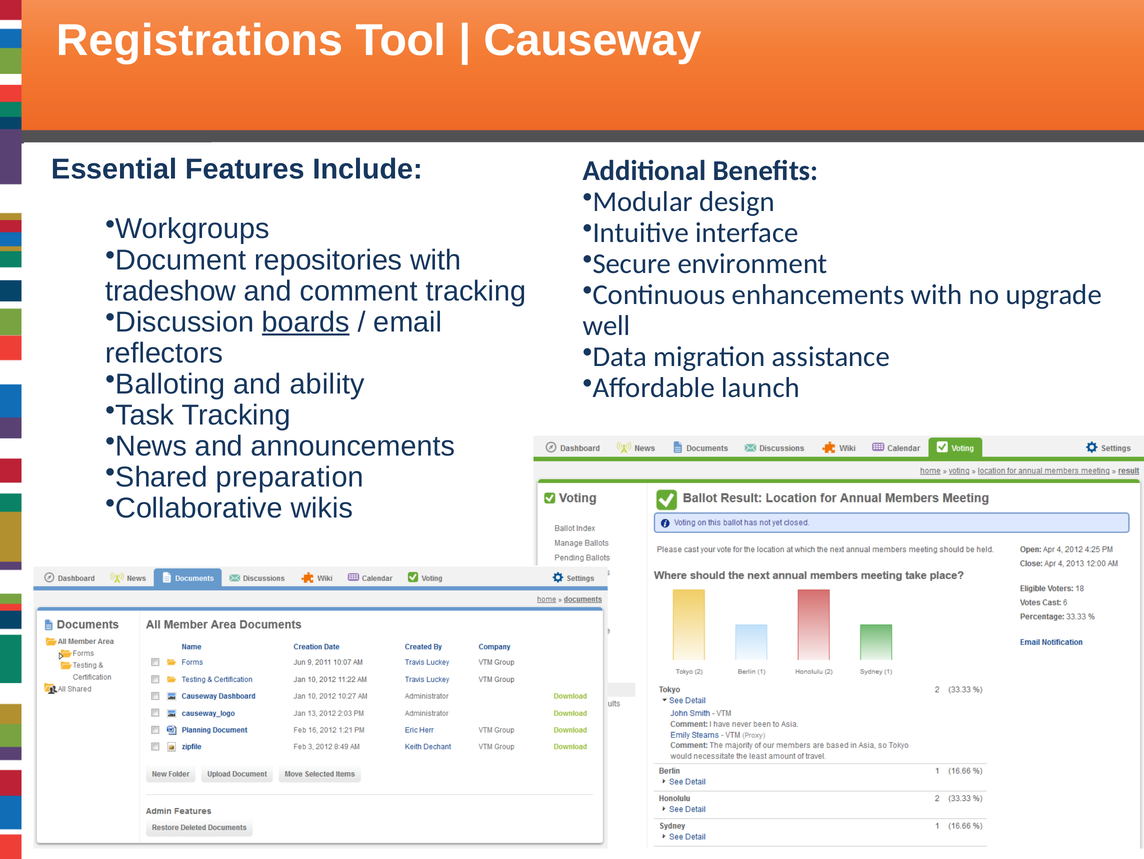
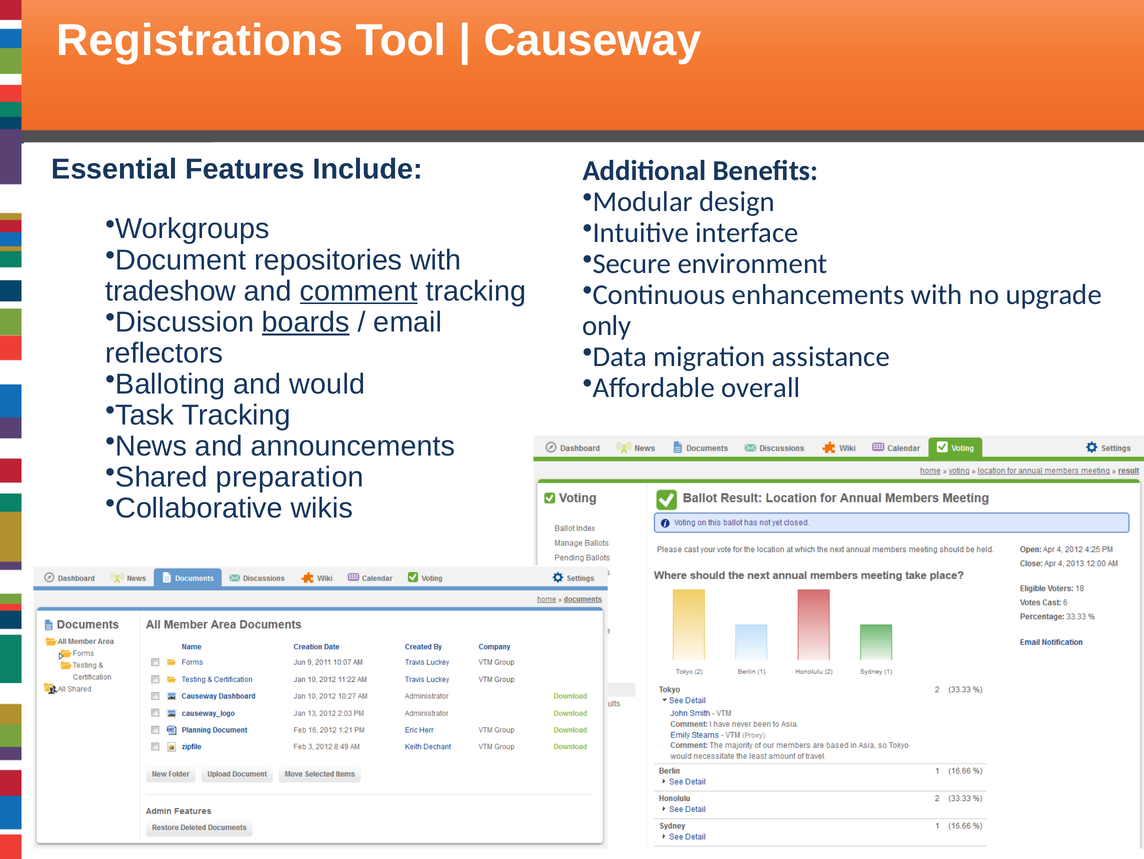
comment underline: none -> present
well: well -> only
ability: ability -> would
launch: launch -> overall
